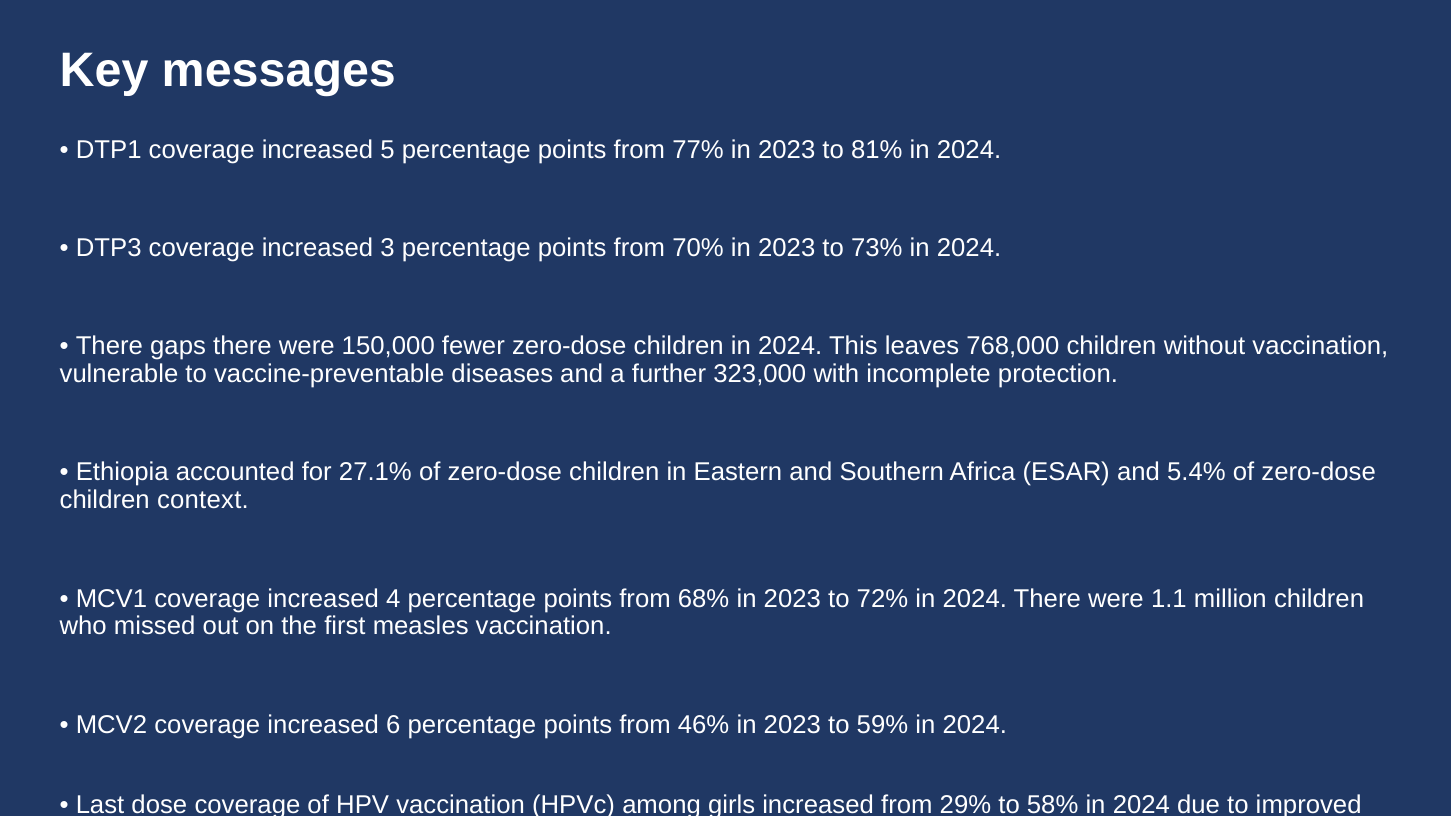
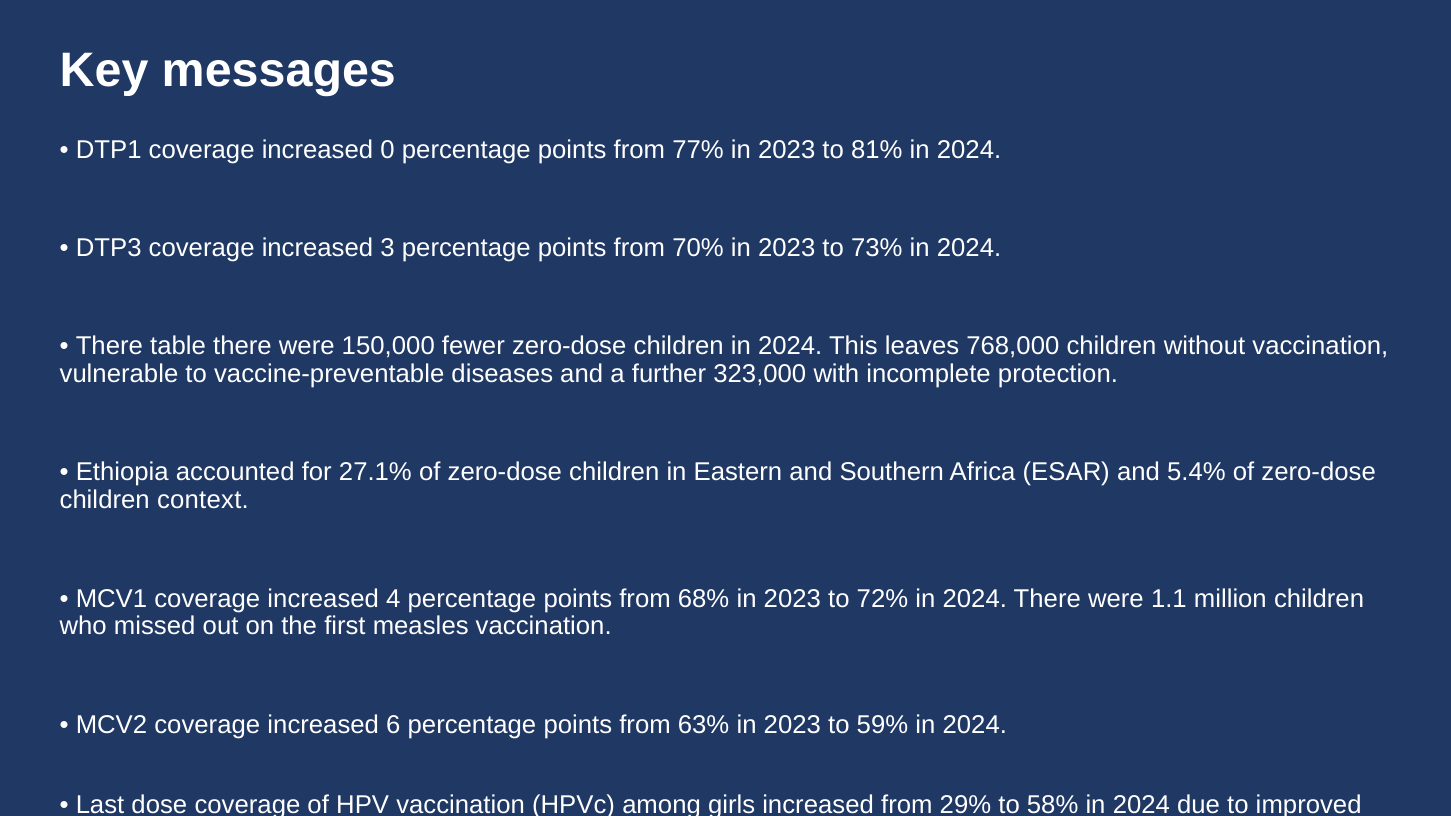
5: 5 -> 0
gaps: gaps -> table
46%: 46% -> 63%
